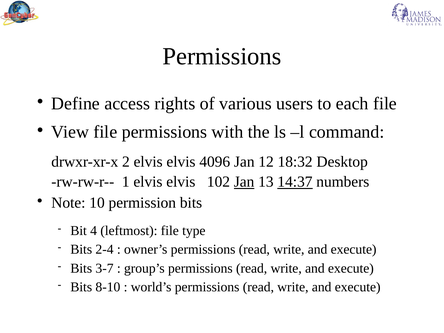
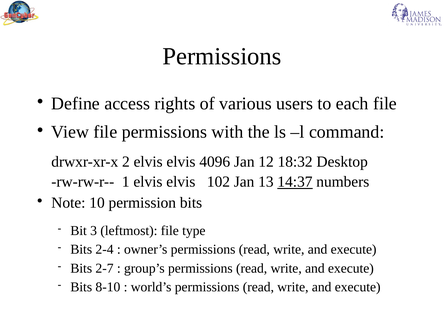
Jan at (244, 182) underline: present -> none
4: 4 -> 3
3-7: 3-7 -> 2-7
